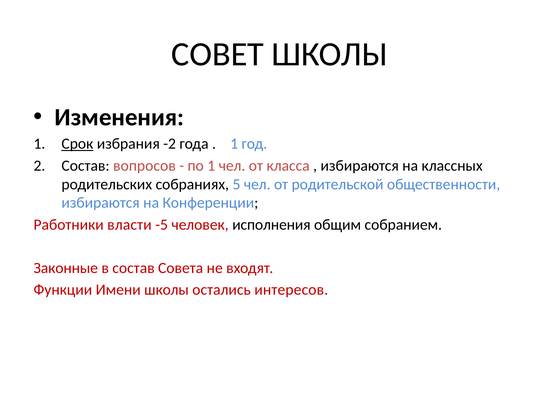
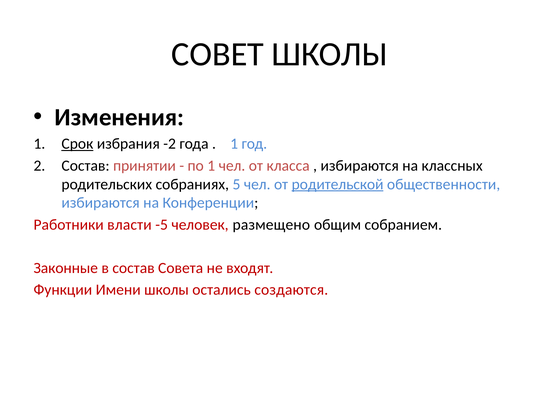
вопросов: вопросов -> принятии
родительской underline: none -> present
исполнения: исполнения -> размещено
интересов: интересов -> создаются
